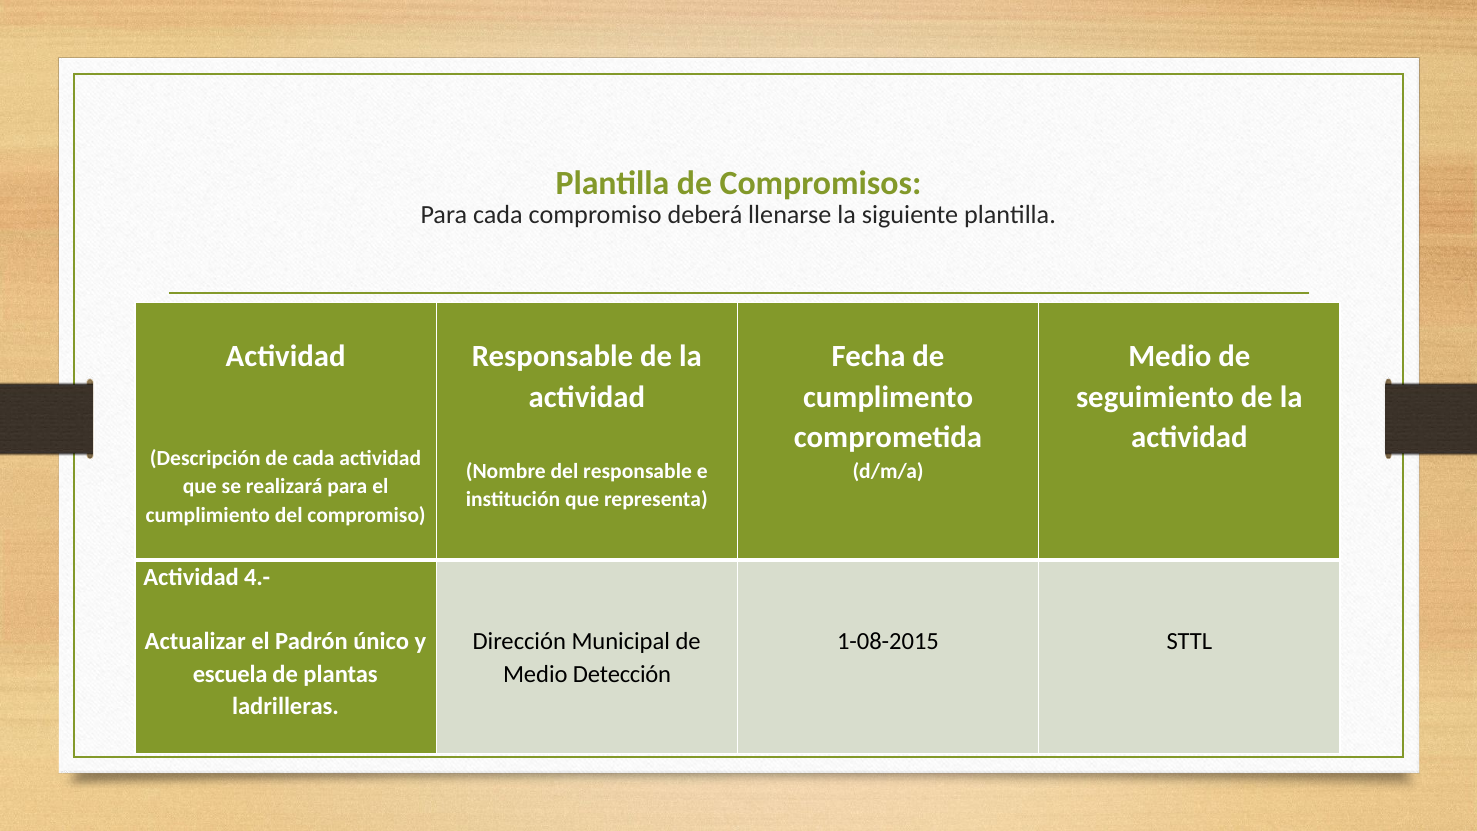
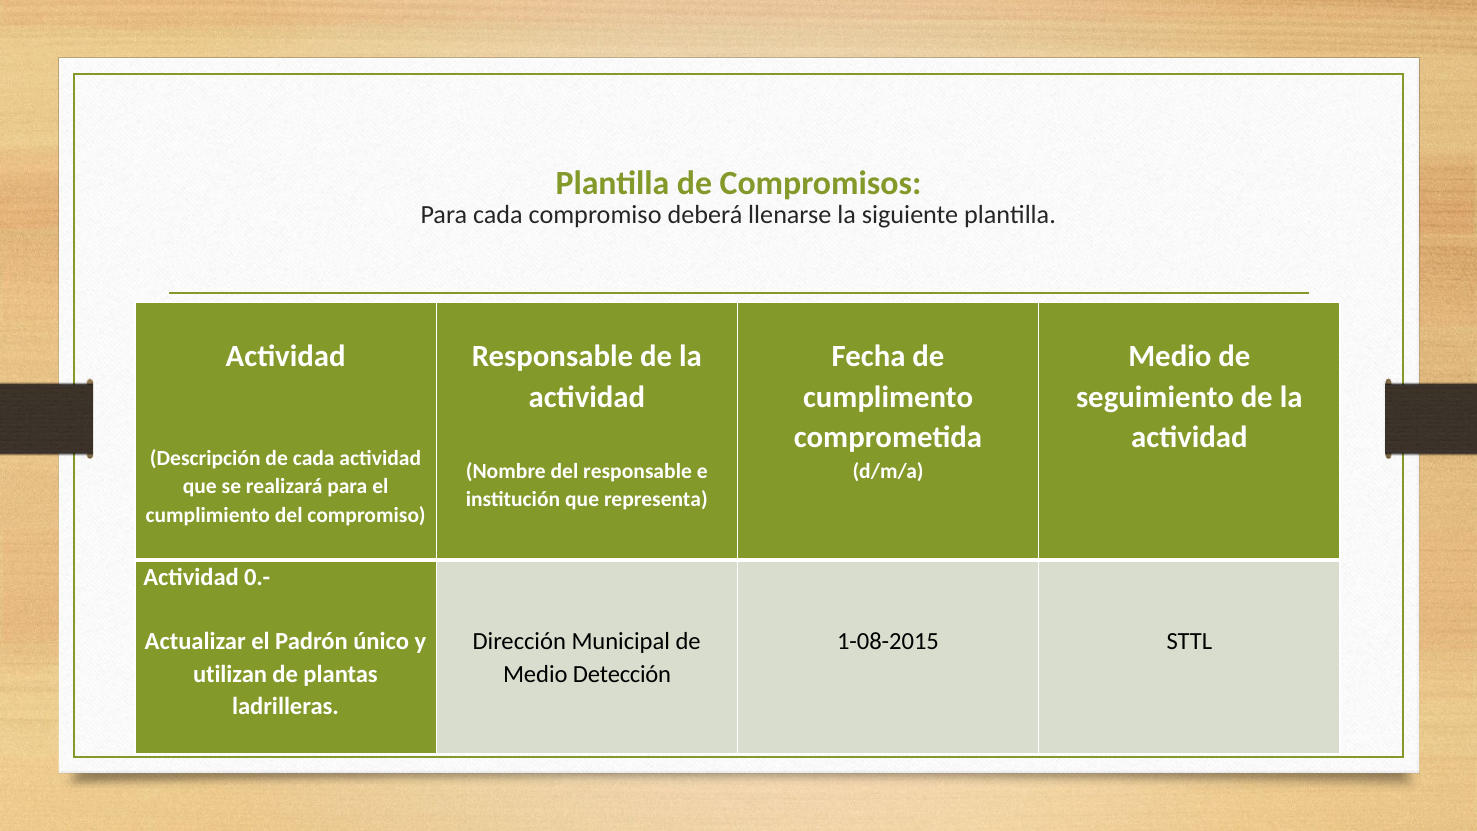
4.-: 4.- -> 0.-
escuela: escuela -> utilizan
